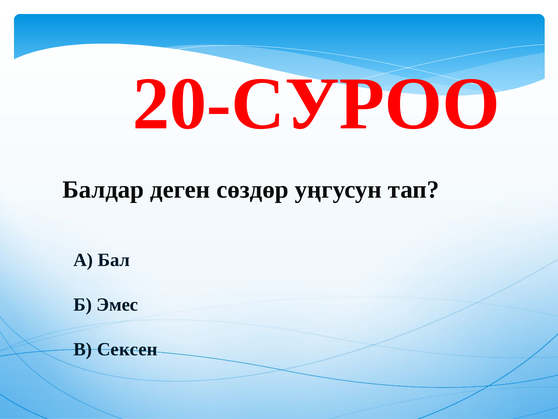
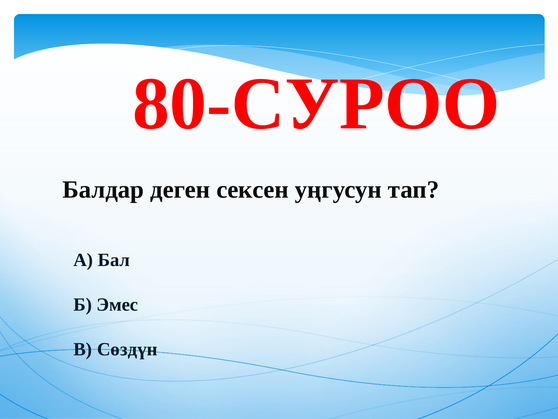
20-СУРОО: 20-СУРОО -> 80-СУРОО
сөздөр: сөздөр -> сексен
Сексен: Сексен -> Сөздүн
